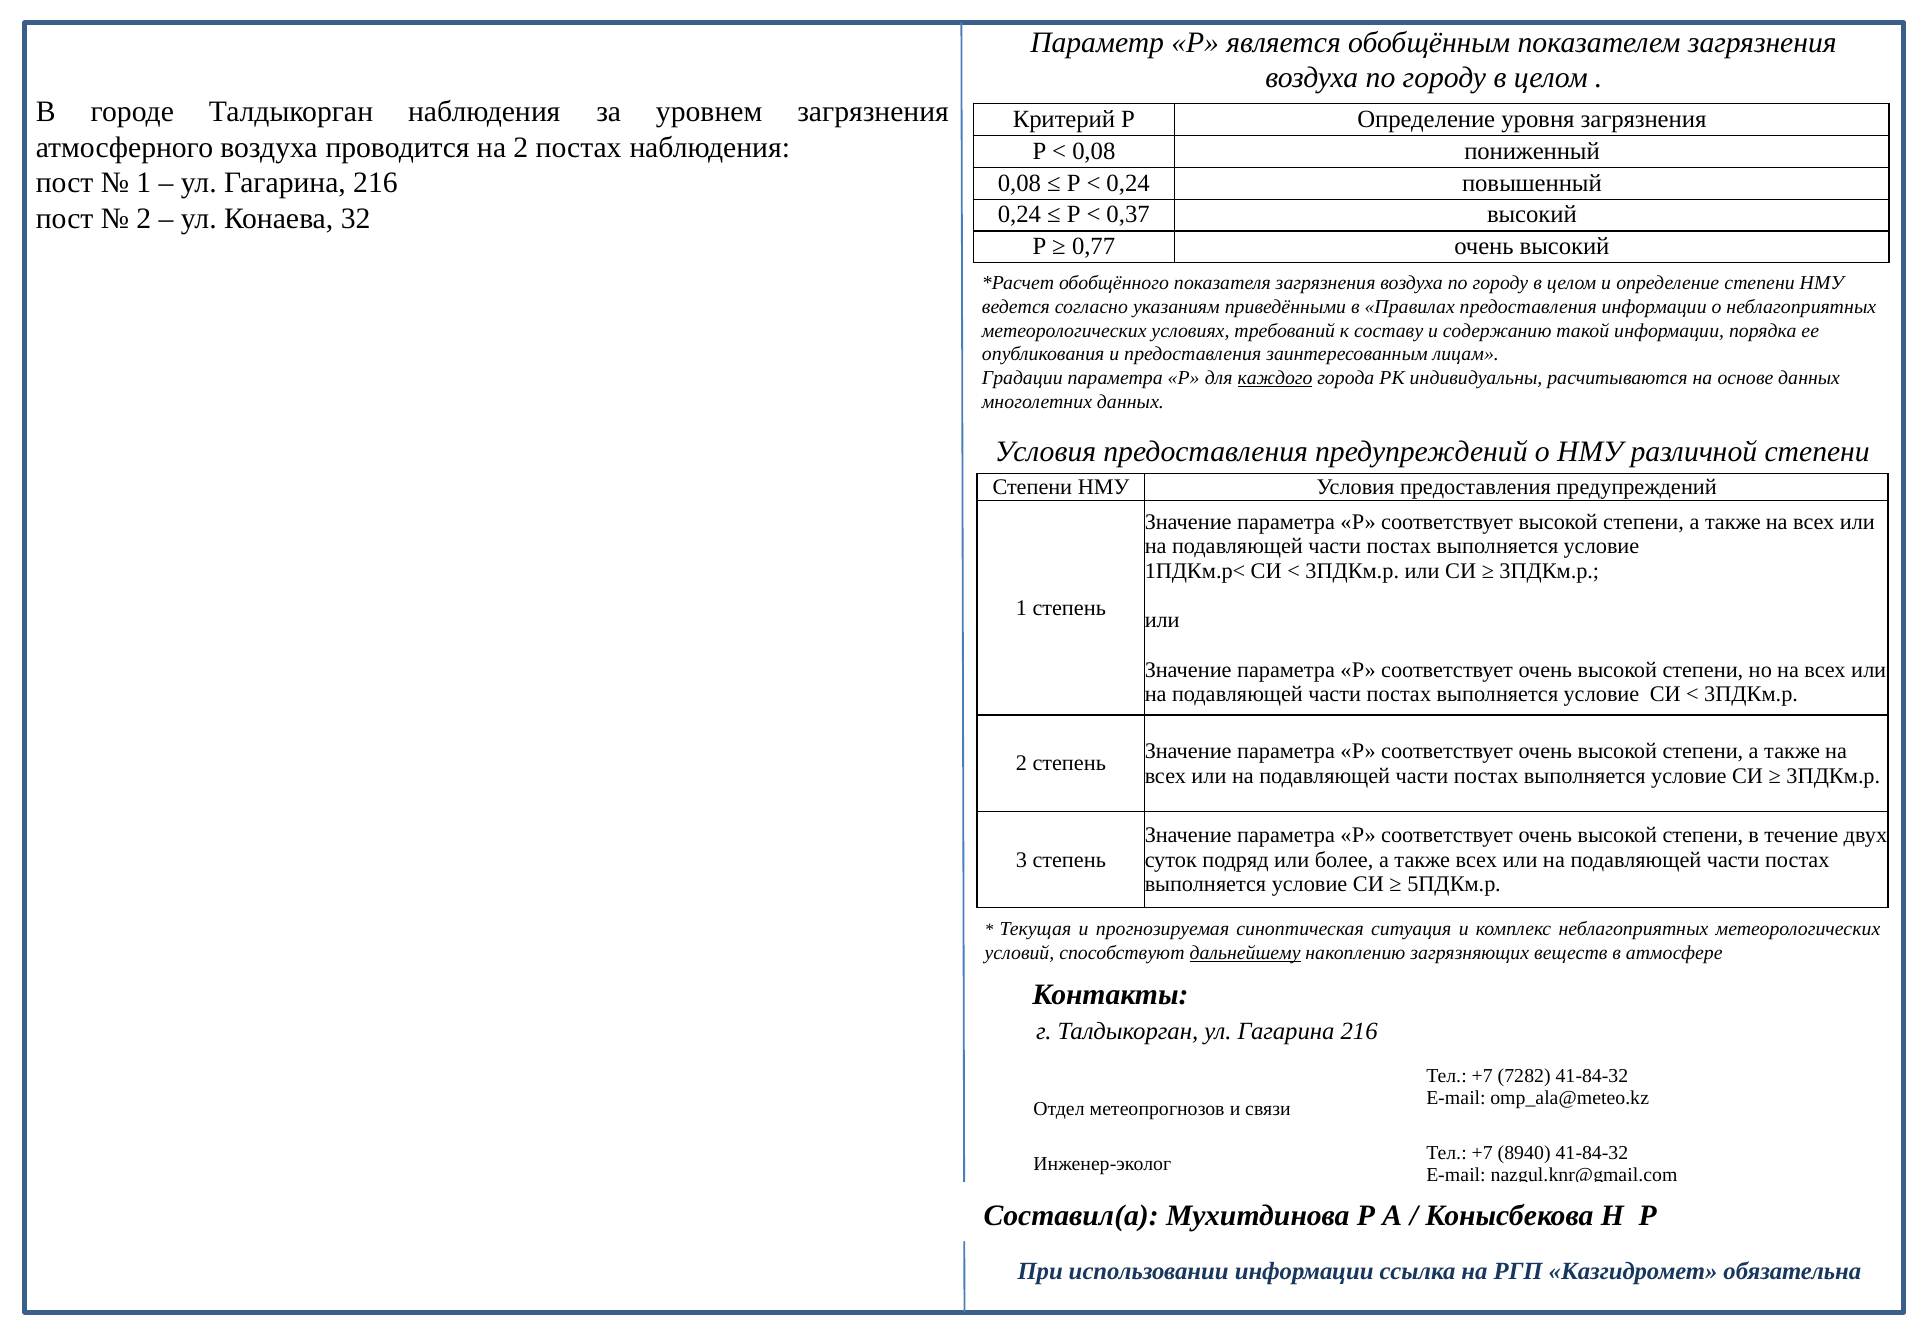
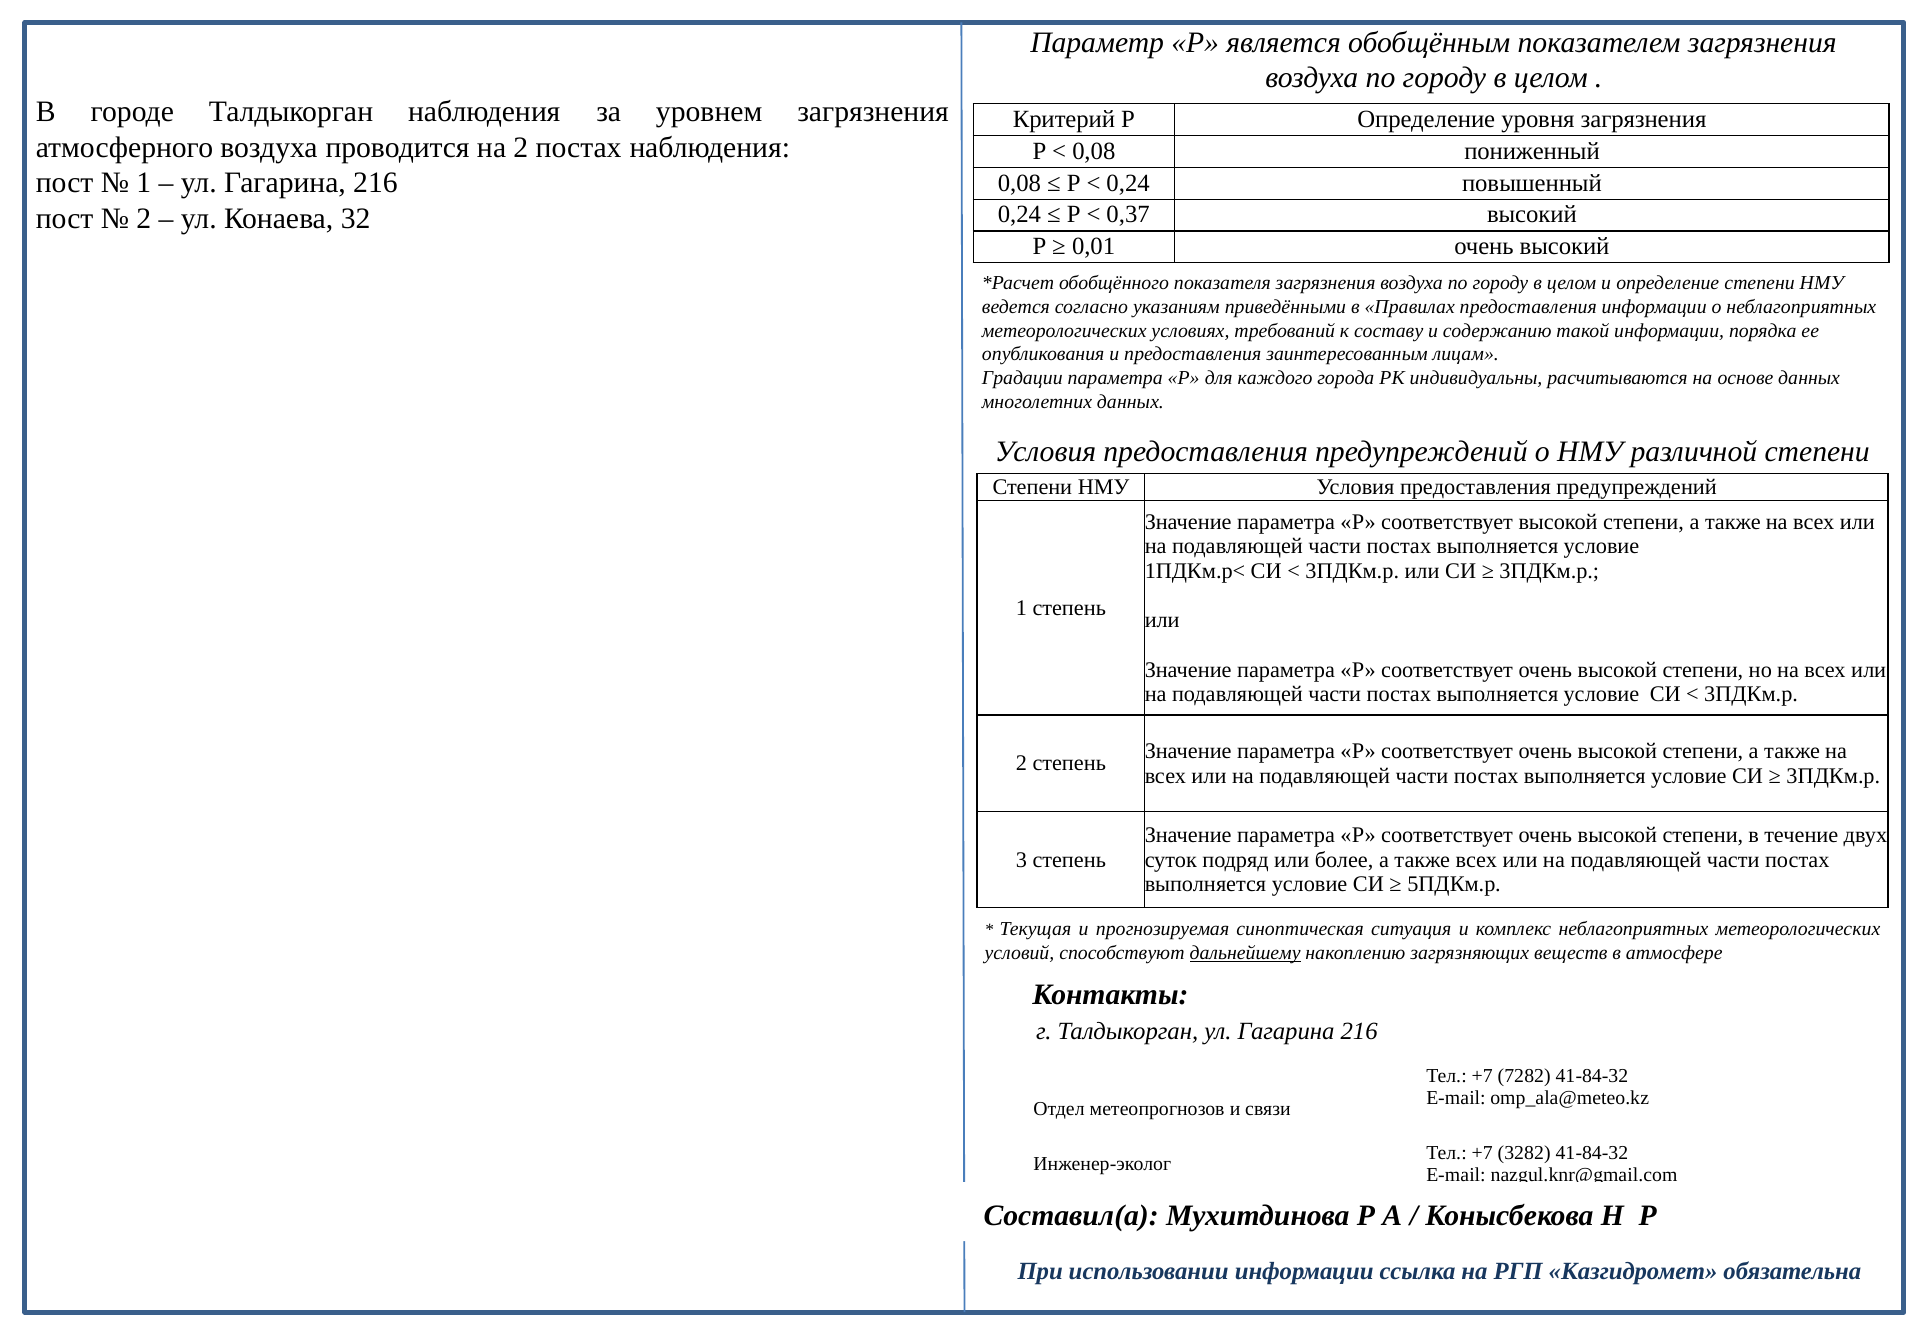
0,77: 0,77 -> 0,01
каждого underline: present -> none
8940: 8940 -> 3282
